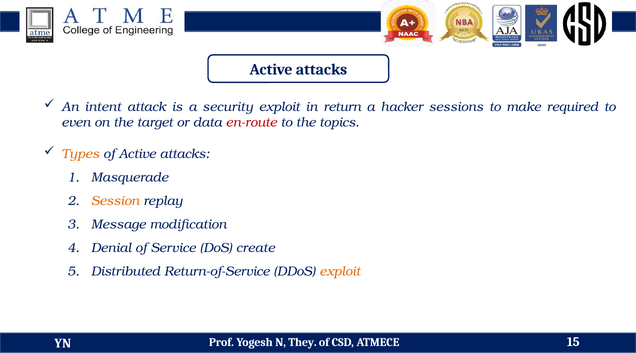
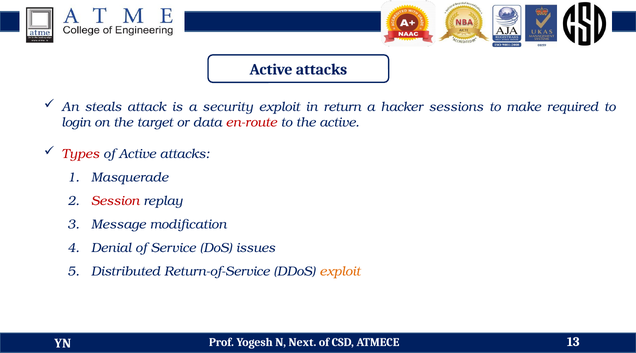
intent: intent -> steals
even: even -> login
the topics: topics -> active
Types colour: orange -> red
Session colour: orange -> red
create: create -> issues
They: They -> Next
15: 15 -> 13
